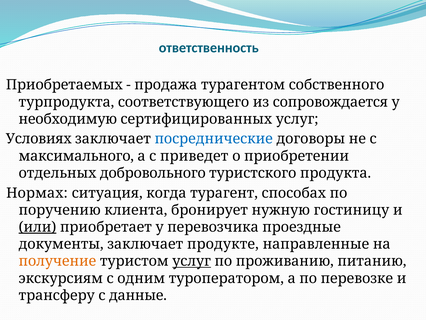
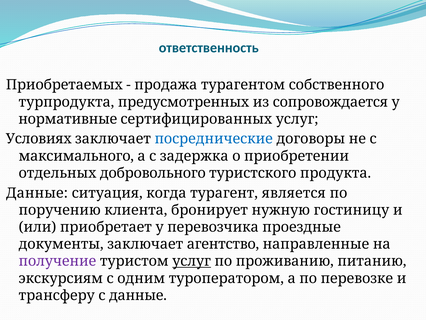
соответствующего: соответствующего -> предусмотренных
необходимую: необходимую -> нормативные
приведет: приведет -> задержка
Нормах at (37, 193): Нормах -> Данные
способах: способах -> является
или underline: present -> none
продукте: продукте -> агентство
получение colour: orange -> purple
